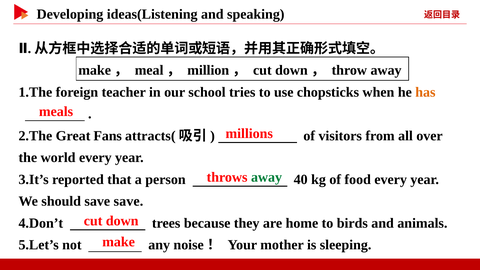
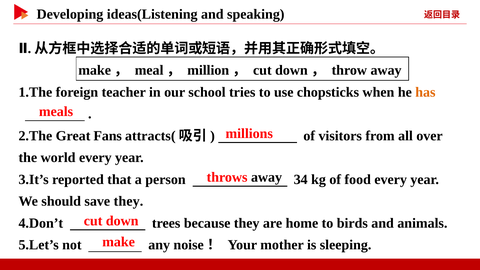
away at (267, 177) colour: green -> black
40: 40 -> 34
save save: save -> they
